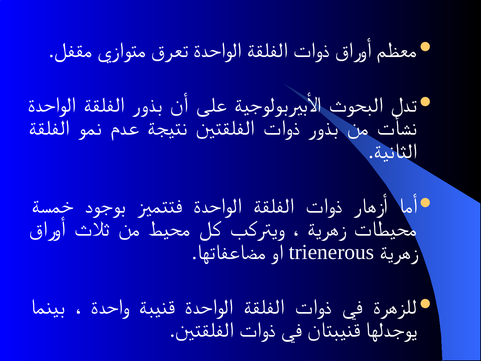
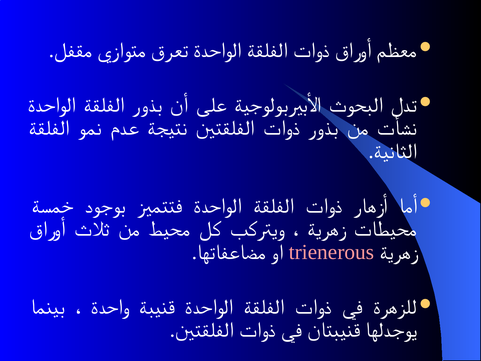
trienerous colour: white -> pink
